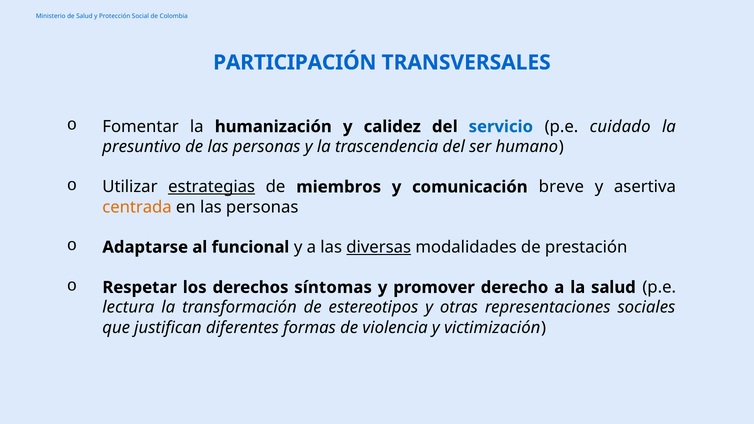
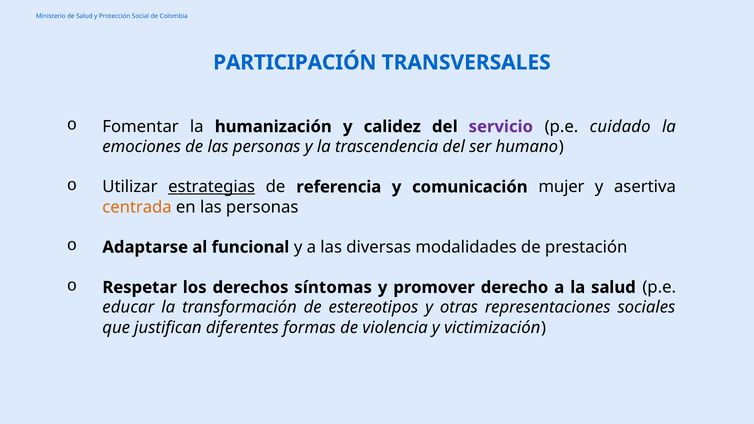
servicio colour: blue -> purple
presuntivo: presuntivo -> emociones
miembros: miembros -> referencia
breve: breve -> mujer
diversas underline: present -> none
lectura: lectura -> educar
